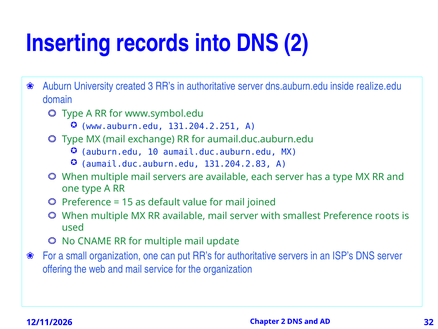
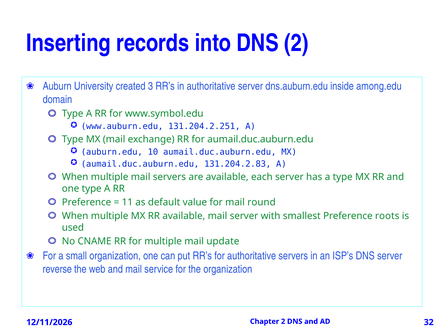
realize.edu: realize.edu -> among.edu
15: 15 -> 11
joined: joined -> round
offering: offering -> reverse
